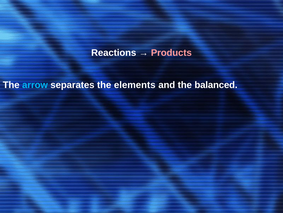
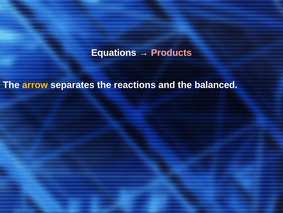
Reactions: Reactions -> Equations
arrow colour: light blue -> yellow
elements: elements -> reactions
